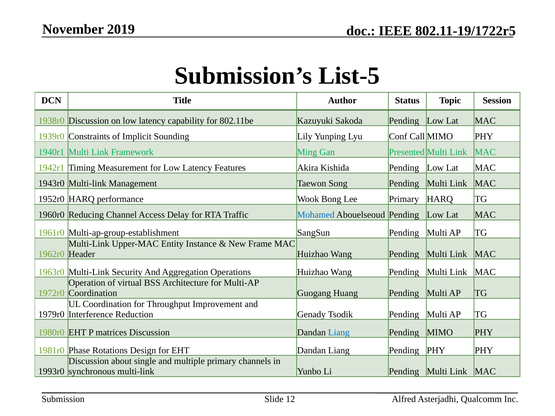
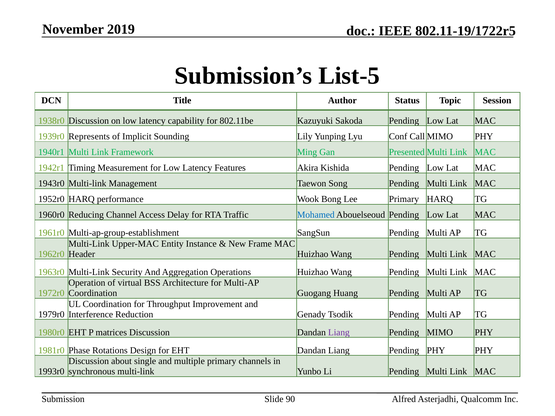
Constraints: Constraints -> Represents
Liang at (339, 333) colour: blue -> purple
12: 12 -> 90
